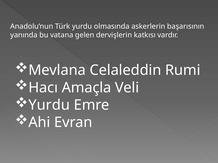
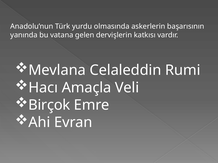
Yurdu at (49, 105): Yurdu -> Birçok
